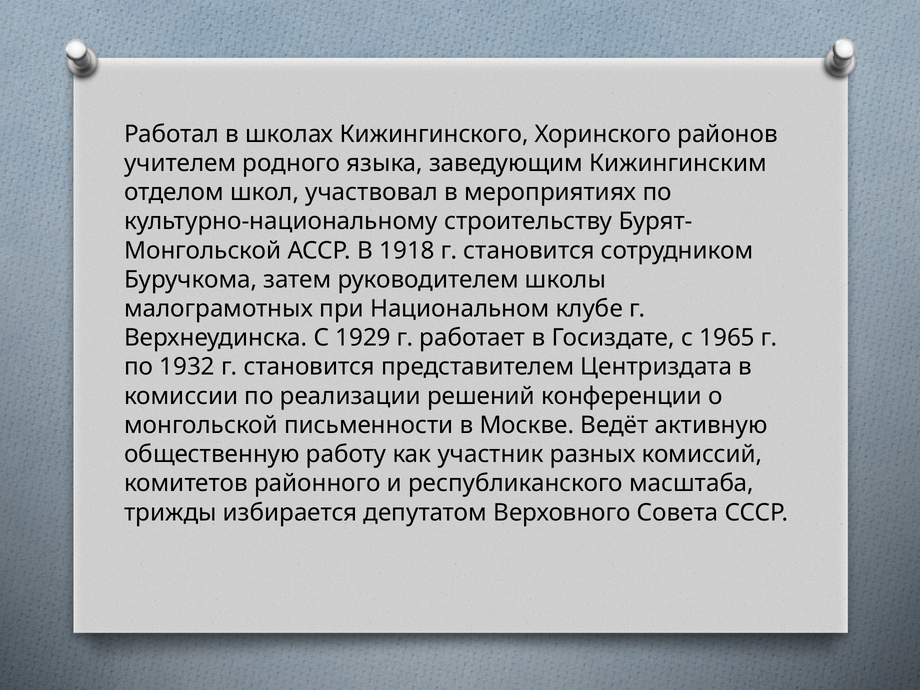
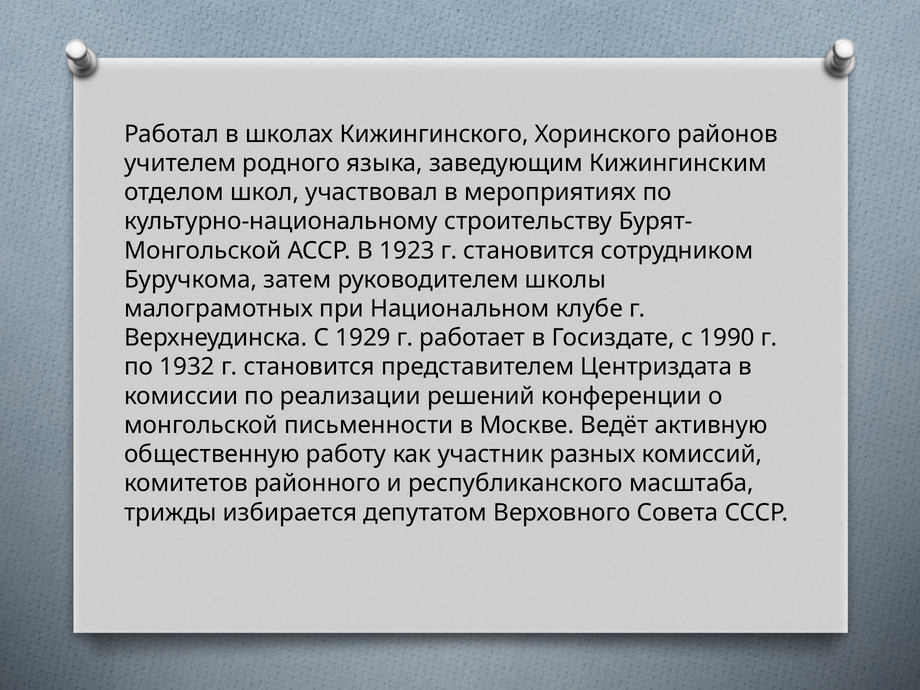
1918: 1918 -> 1923
1965: 1965 -> 1990
